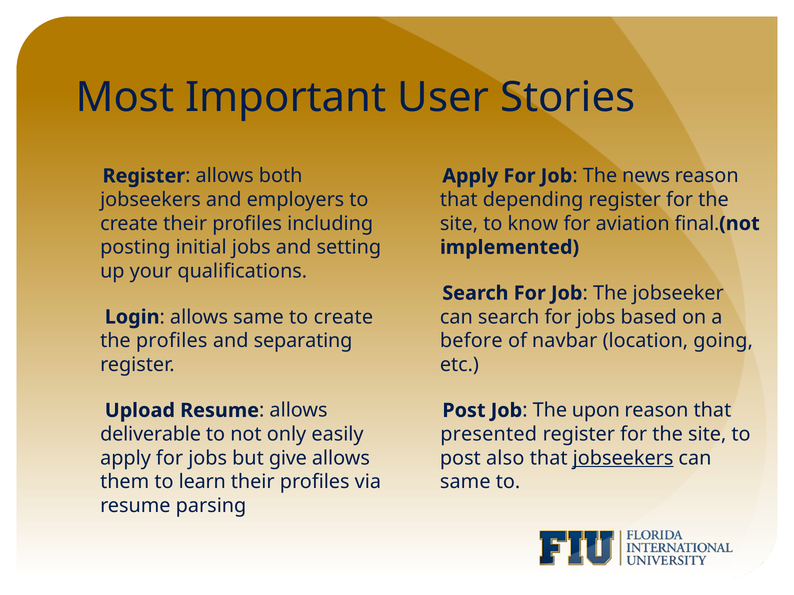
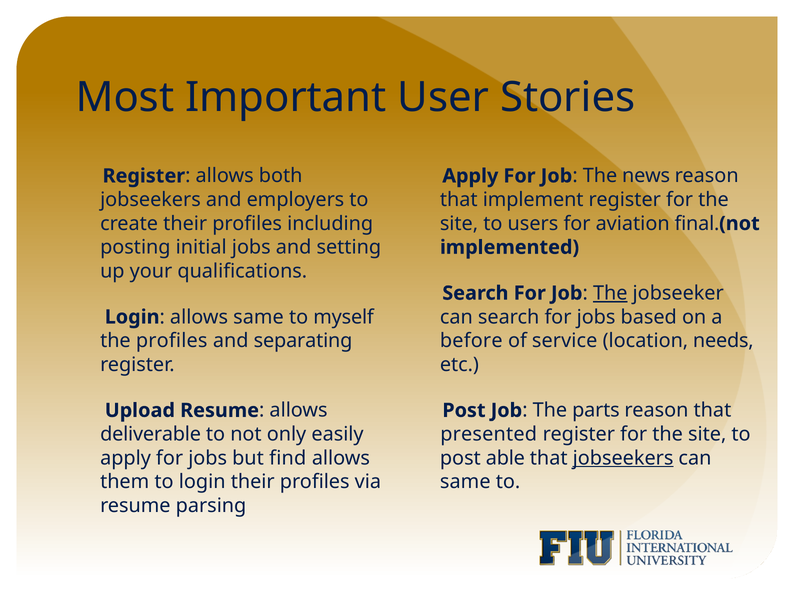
depending: depending -> implement
know: know -> users
The at (610, 293) underline: none -> present
create at (343, 317): create -> myself
navbar: navbar -> service
going: going -> needs
upon: upon -> parts
give: give -> find
also: also -> able
to learn: learn -> login
